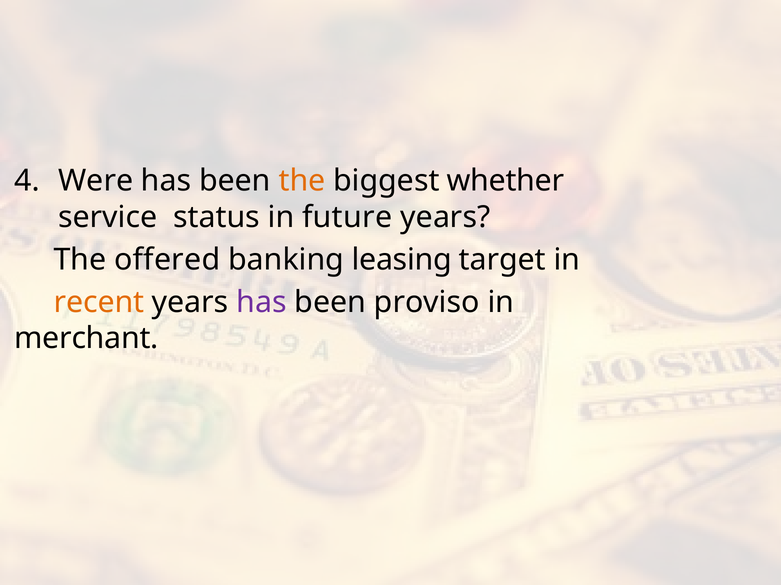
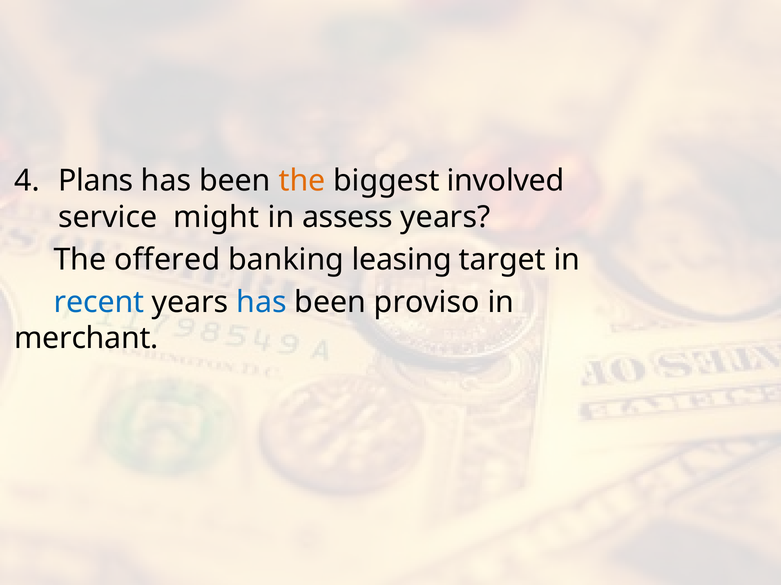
Were: Were -> Plans
whether: whether -> involved
status: status -> might
future: future -> assess
recent colour: orange -> blue
has at (261, 302) colour: purple -> blue
